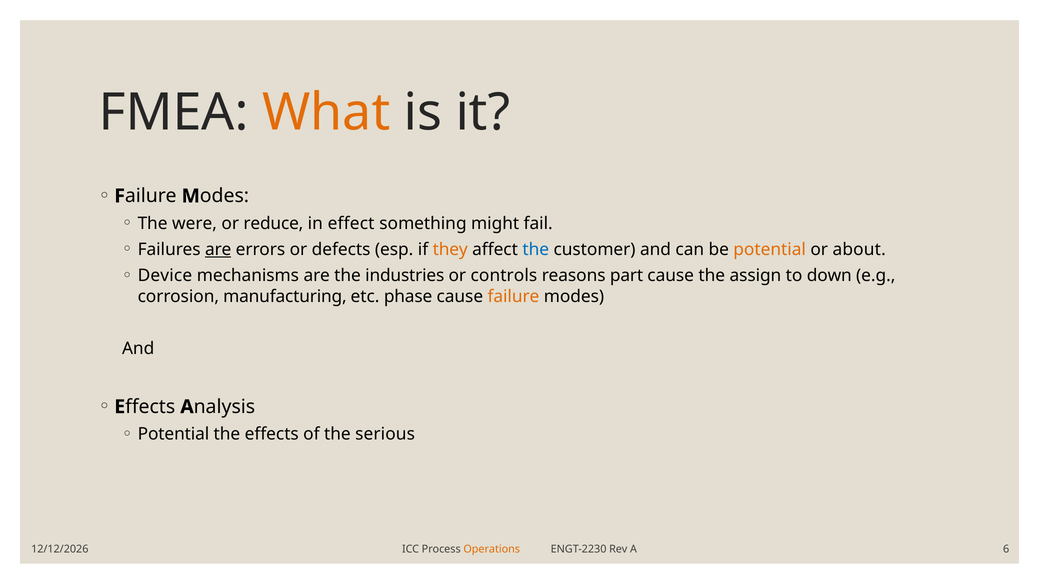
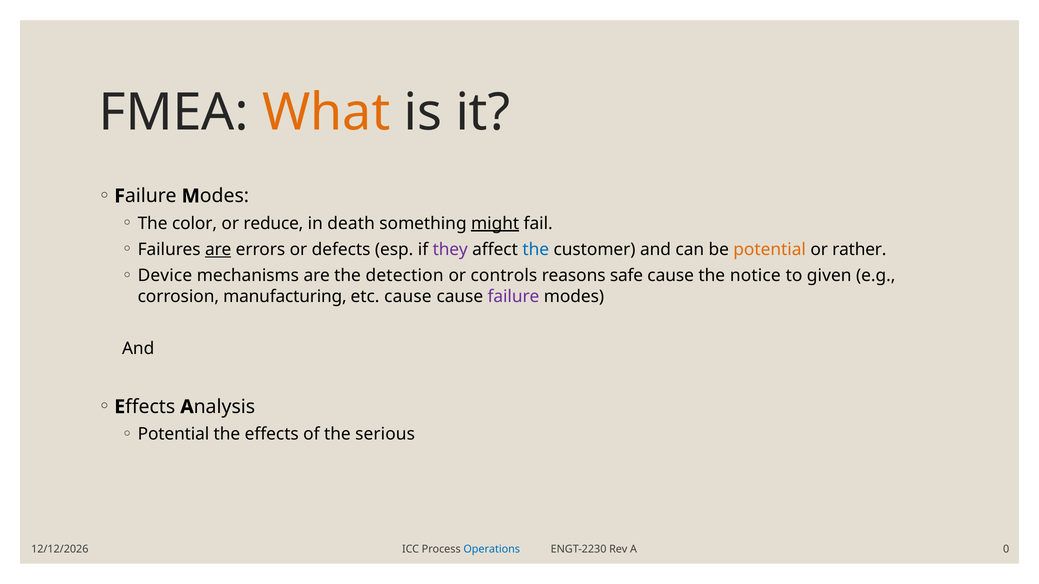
were: were -> color
effect: effect -> death
might underline: none -> present
they colour: orange -> purple
about: about -> rather
industries: industries -> detection
part: part -> safe
assign: assign -> notice
down: down -> given
etc phase: phase -> cause
failure colour: orange -> purple
Operations colour: orange -> blue
6: 6 -> 0
